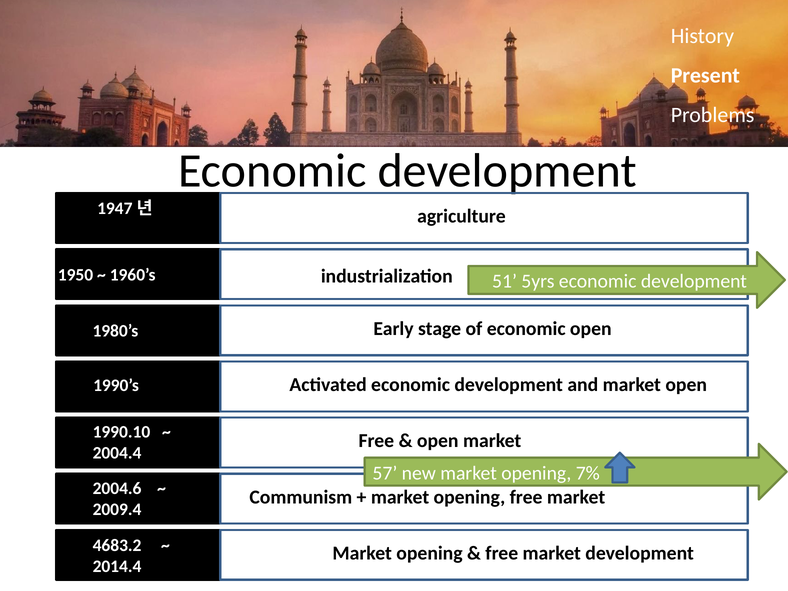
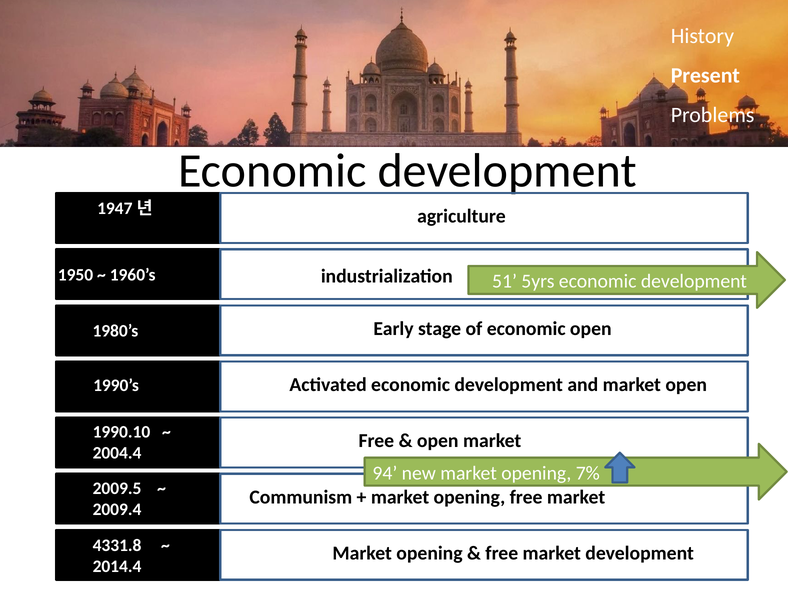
57: 57 -> 94
2004.6: 2004.6 -> 2009.5
4683.2: 4683.2 -> 4331.8
